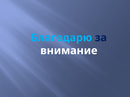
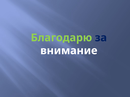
Благодарю colour: light blue -> light green
